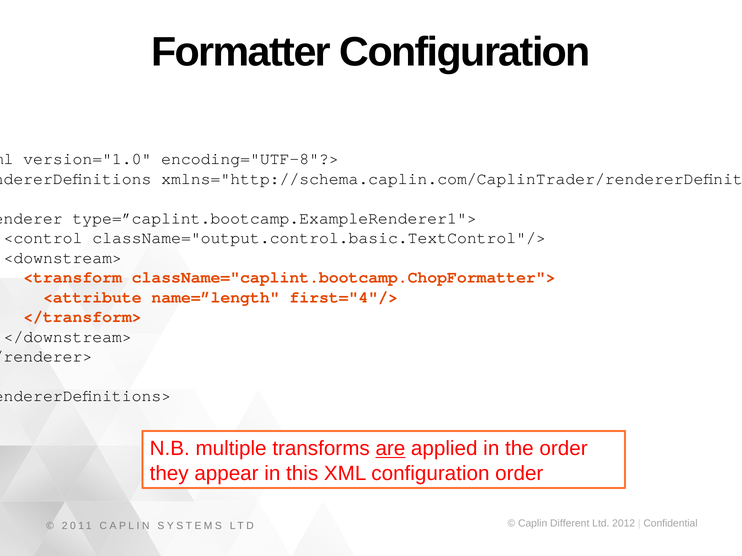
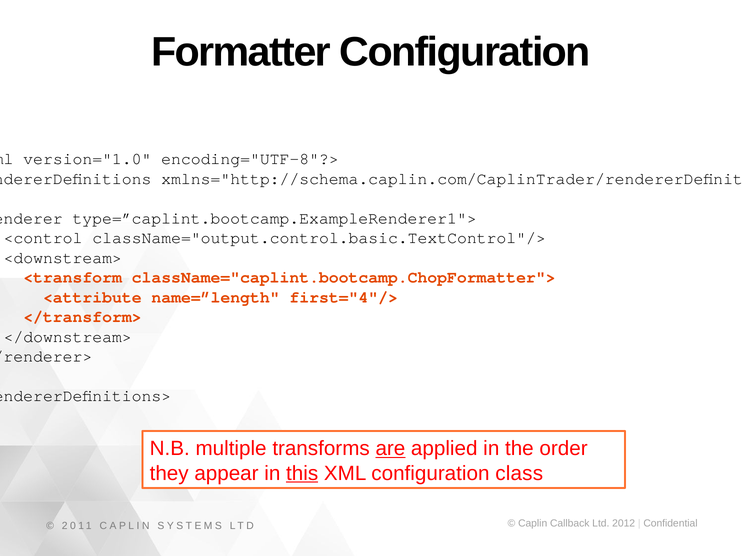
this underline: none -> present
configuration order: order -> class
Different: Different -> Callback
